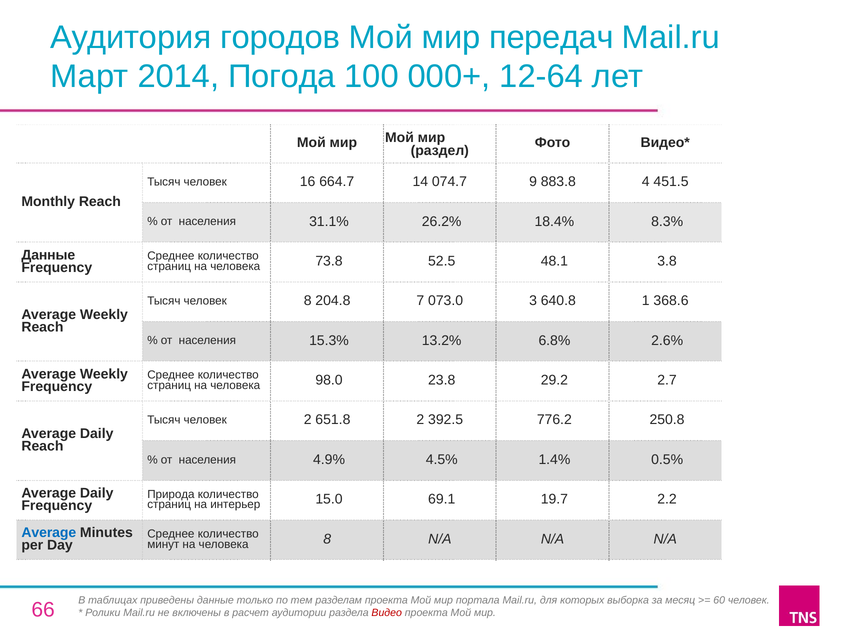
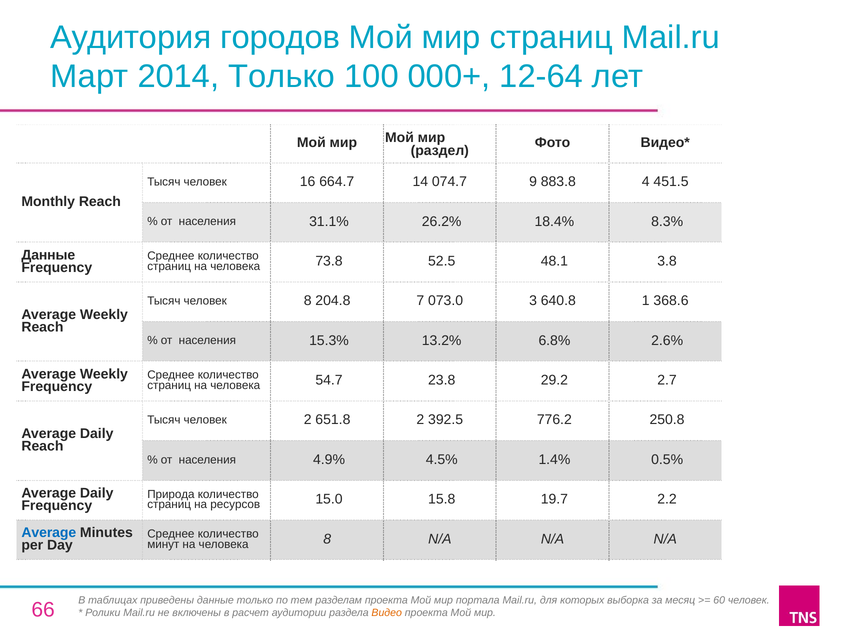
мир передач: передач -> страниц
2014 Погода: Погода -> Только
98.0: 98.0 -> 54.7
интерьер: интерьер -> ресурсов
69.1: 69.1 -> 15.8
Видео colour: red -> orange
